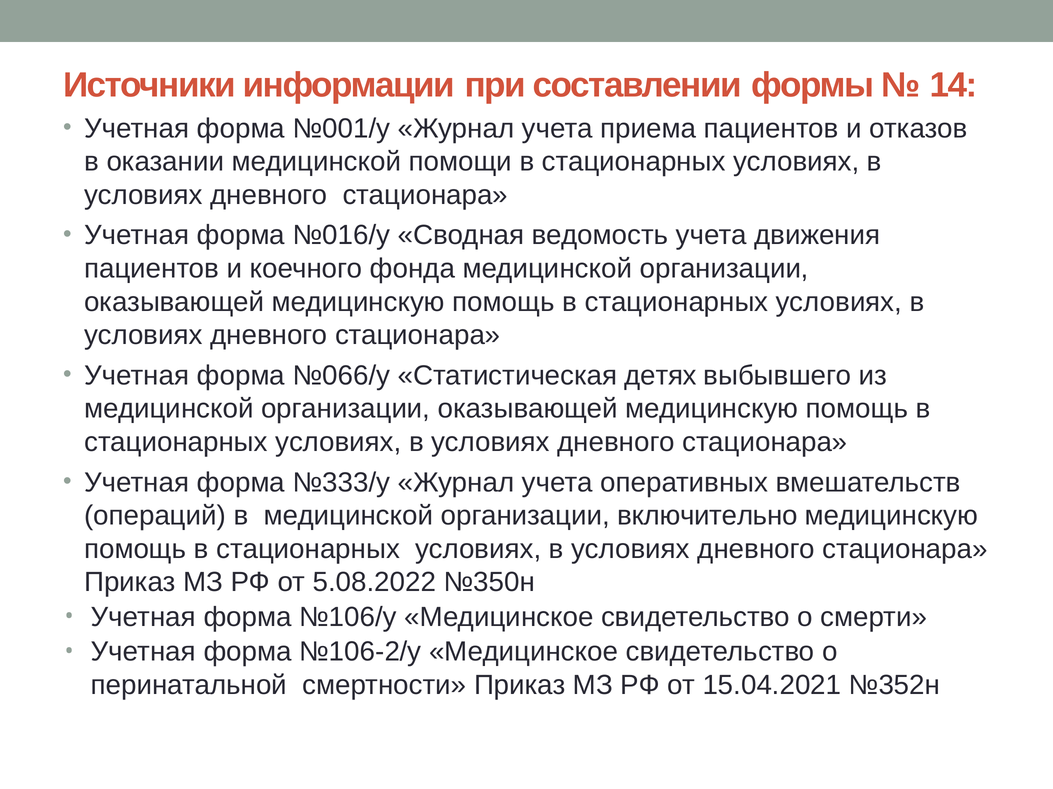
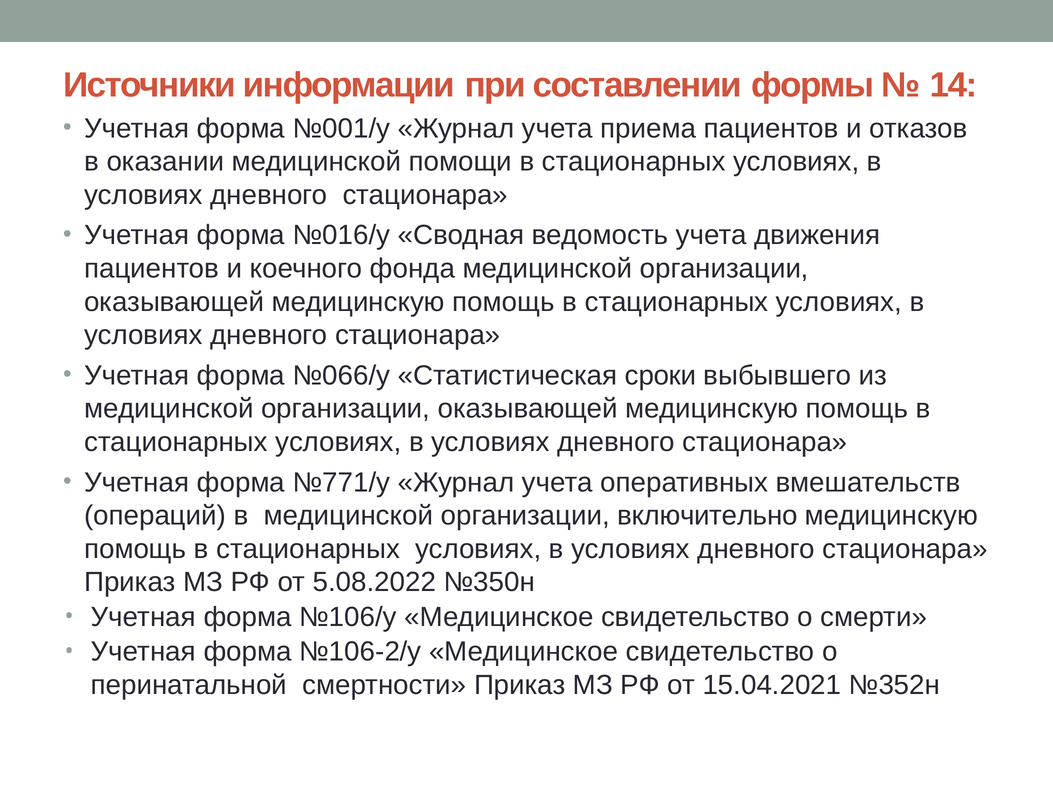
детях: детях -> сроки
№333/у: №333/у -> №771/у
